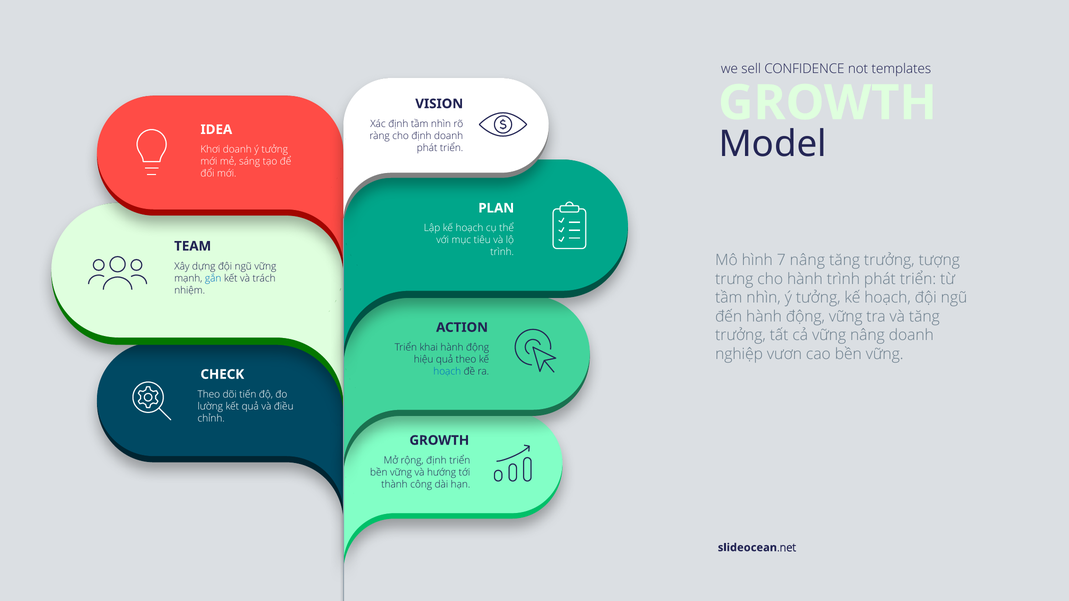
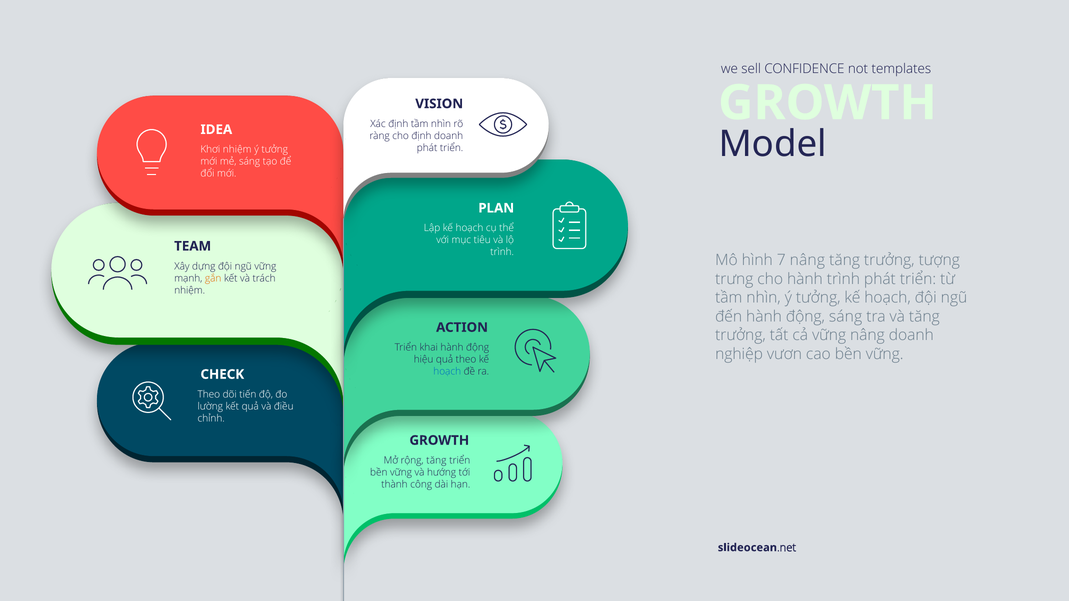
Khơi doanh: doanh -> nhiệm
gắn colour: blue -> orange
động vững: vững -> sáng
rộng định: định -> tăng
